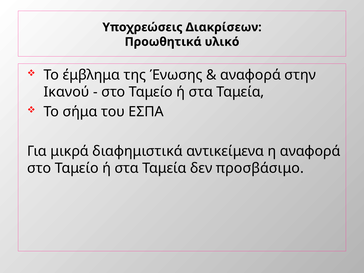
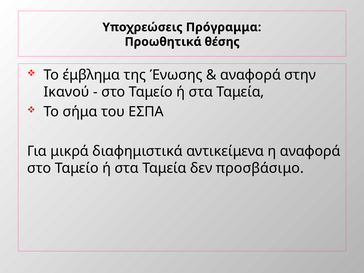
Διακρίσεων: Διακρίσεων -> Πρόγραμμα
υλικό: υλικό -> θέσης
